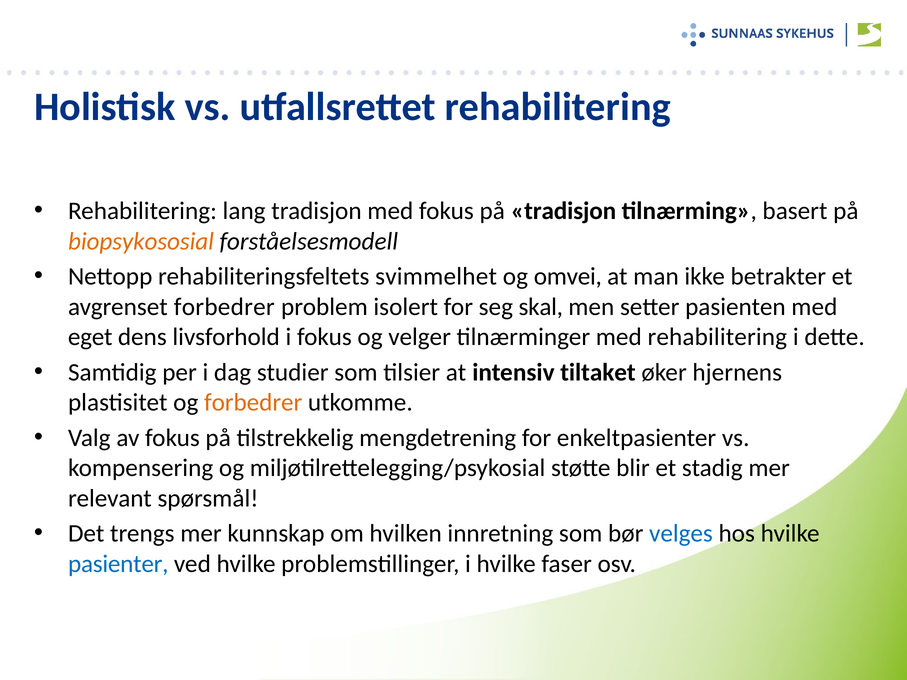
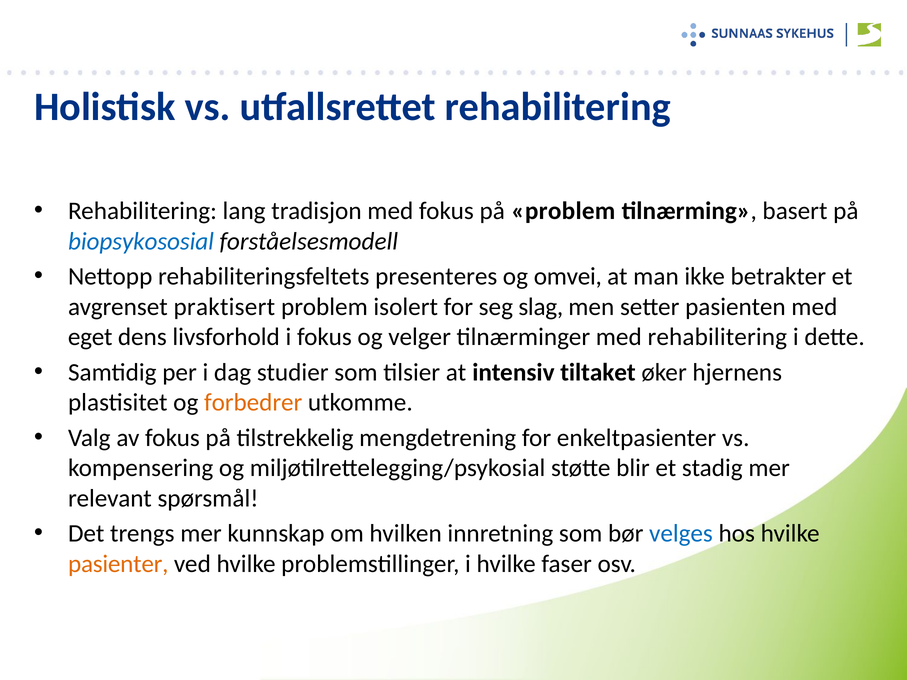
på tradisjon: tradisjon -> problem
biopsykososial colour: orange -> blue
svimmelhet: svimmelhet -> presenteres
avgrenset forbedrer: forbedrer -> praktisert
skal: skal -> slag
pasienter colour: blue -> orange
